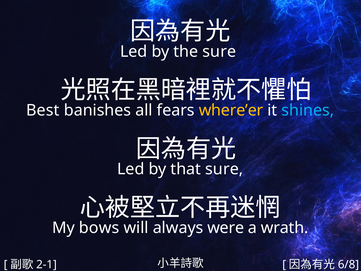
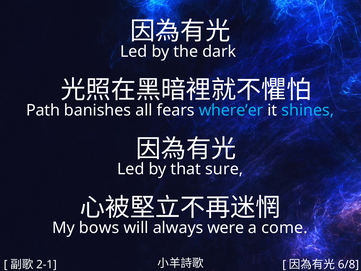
the sure: sure -> dark
Best: Best -> Path
where’er colour: yellow -> light blue
wrath: wrath -> come
